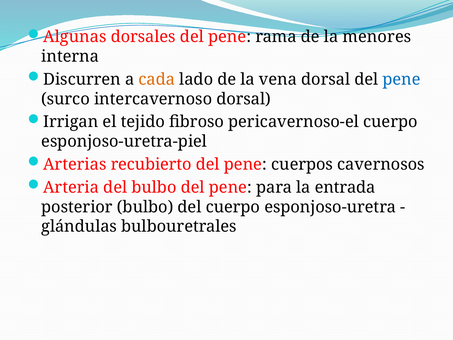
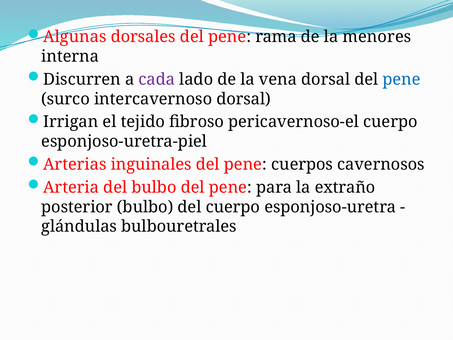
cada colour: orange -> purple
recubierto: recubierto -> inguinales
entrada: entrada -> extraño
